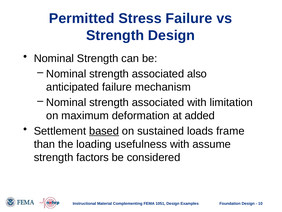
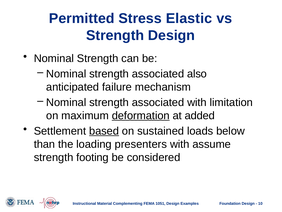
Stress Failure: Failure -> Elastic
deformation underline: none -> present
frame: frame -> below
usefulness: usefulness -> presenters
factors: factors -> footing
